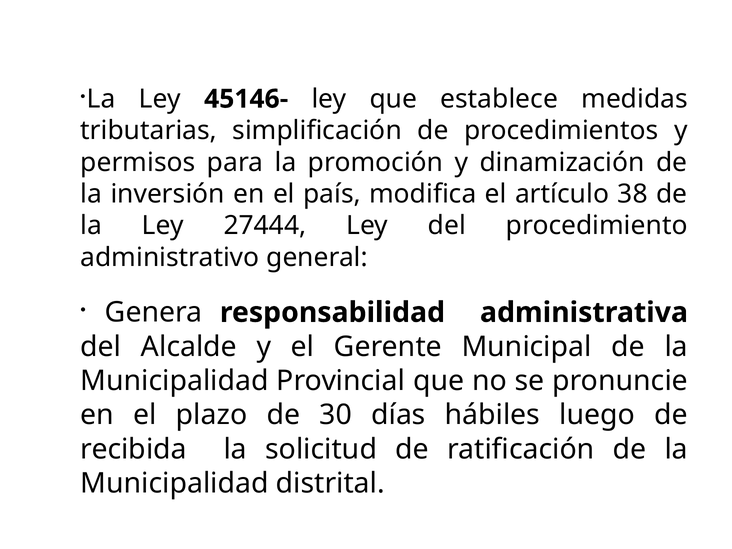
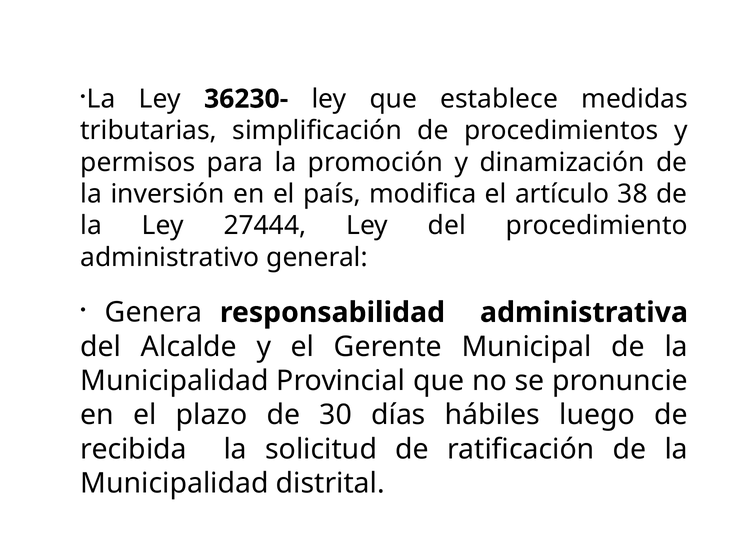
45146-: 45146- -> 36230-
